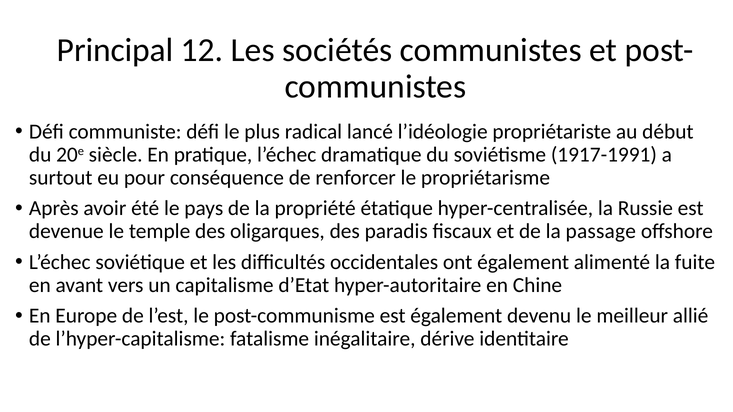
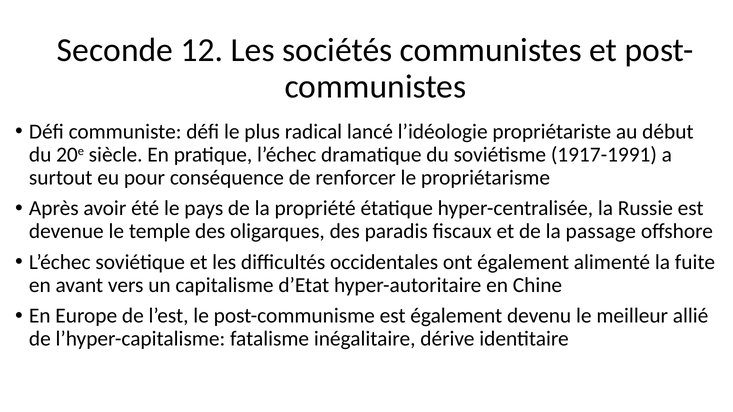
Principal: Principal -> Seconde
